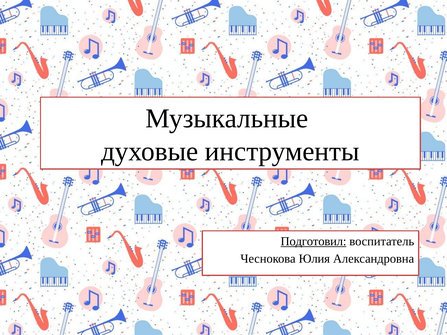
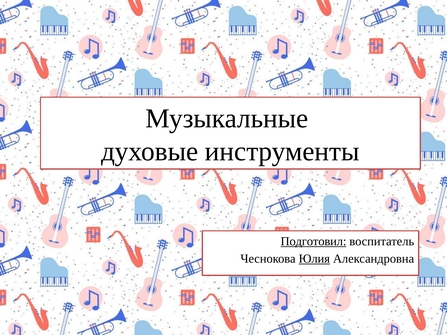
Юлия underline: none -> present
